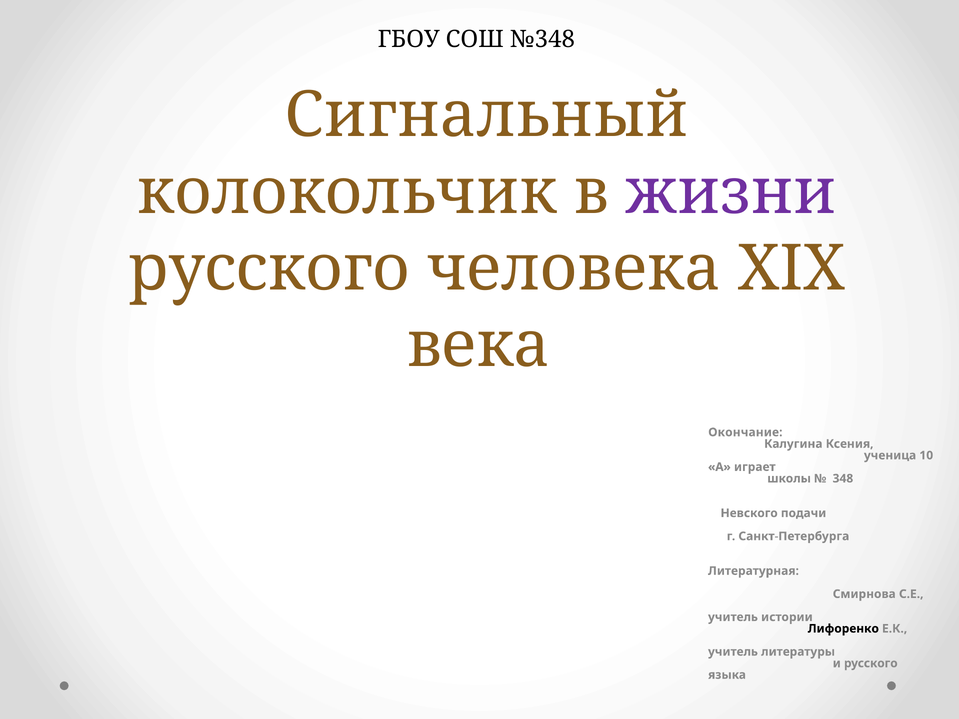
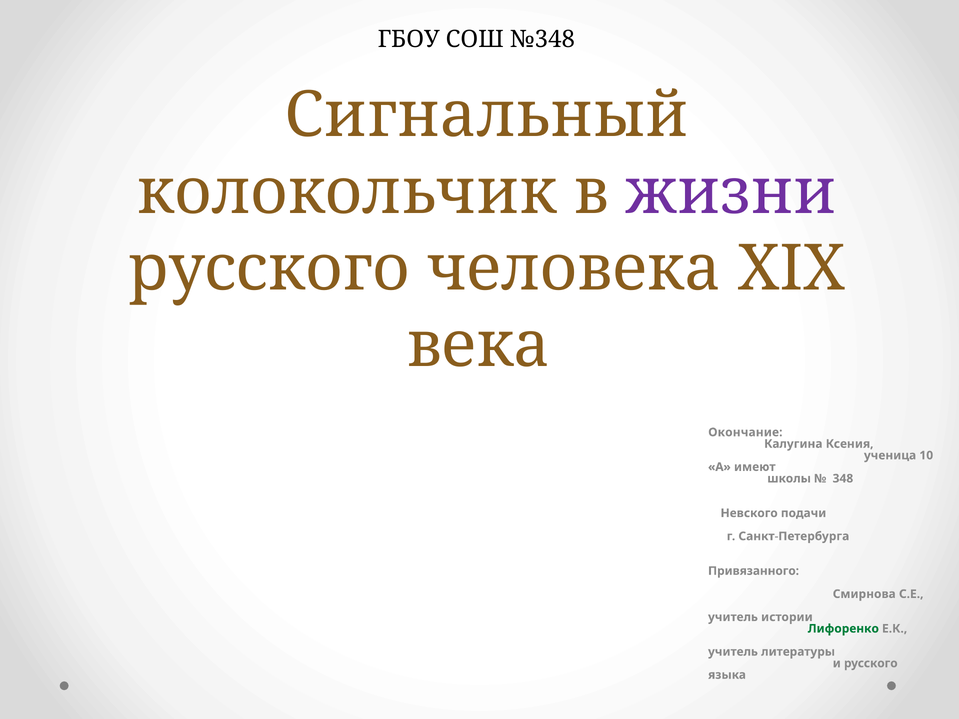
играет: играет -> имеют
Литературная: Литературная -> Привязанного
Лифоренко colour: black -> green
